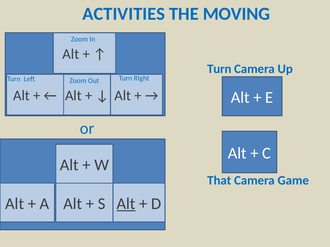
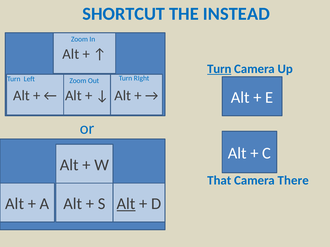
ACTIVITIES: ACTIVITIES -> SHORTCUT
MOVING: MOVING -> INSTEAD
Turn at (219, 69) underline: none -> present
Game: Game -> There
